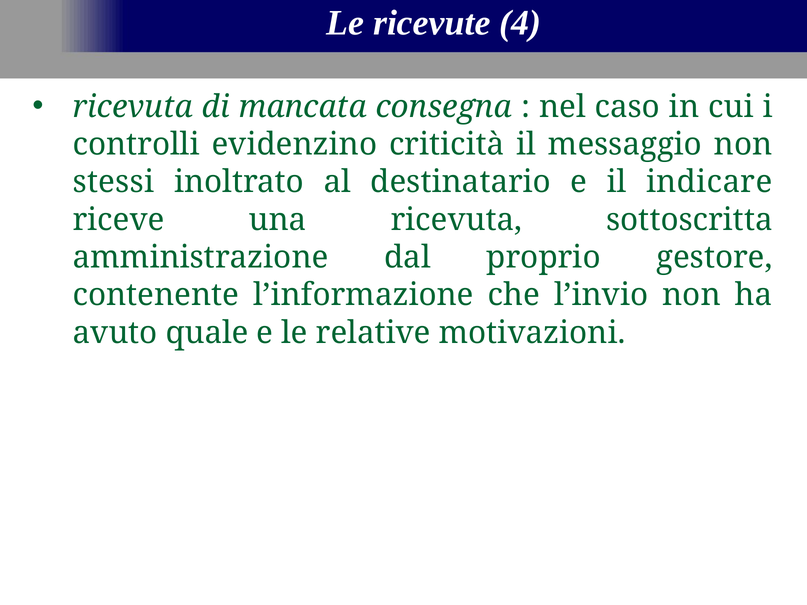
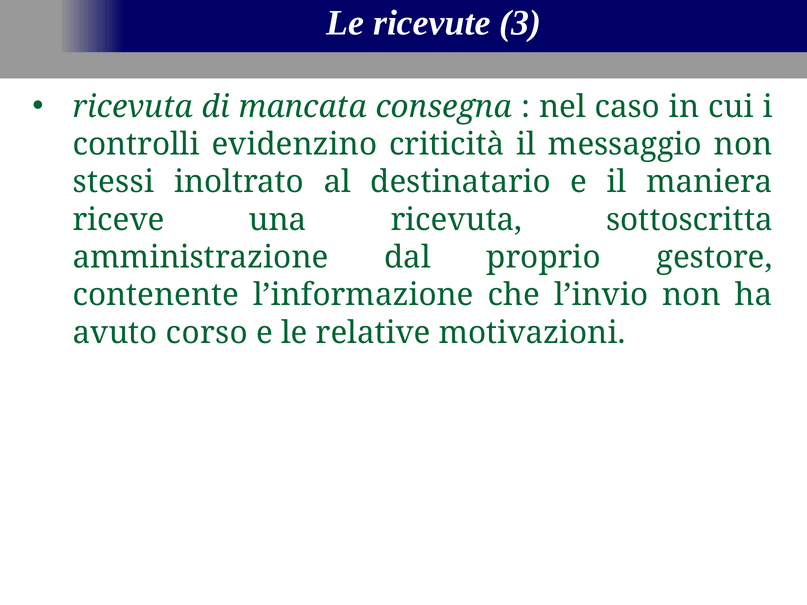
4: 4 -> 3
indicare: indicare -> maniera
quale: quale -> corso
